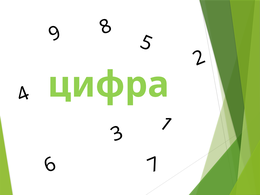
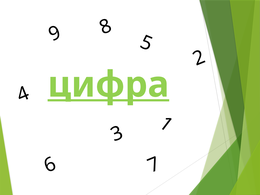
цифра underline: none -> present
